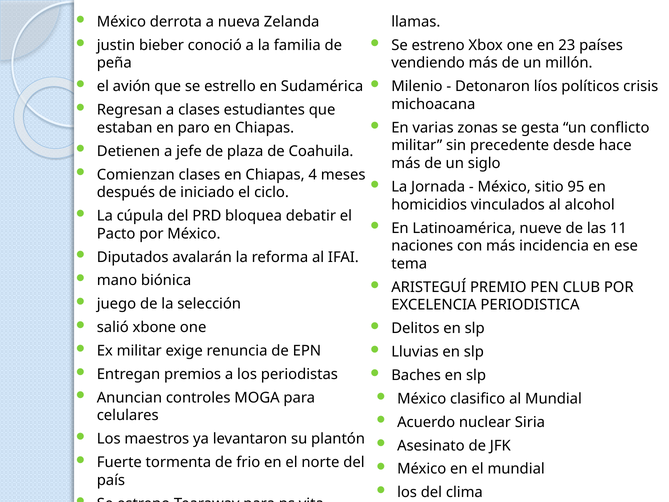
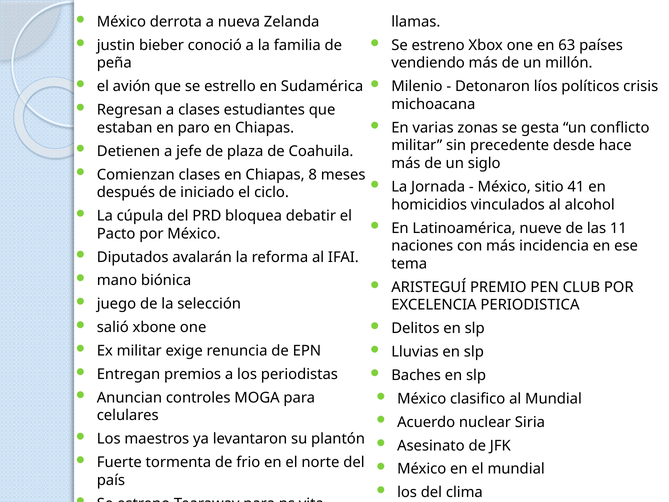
23: 23 -> 63
4: 4 -> 8
95: 95 -> 41
